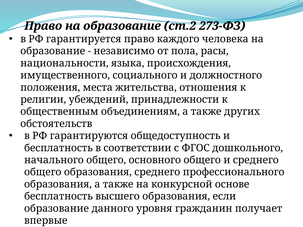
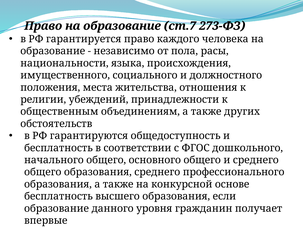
ст.2: ст.2 -> ст.7
